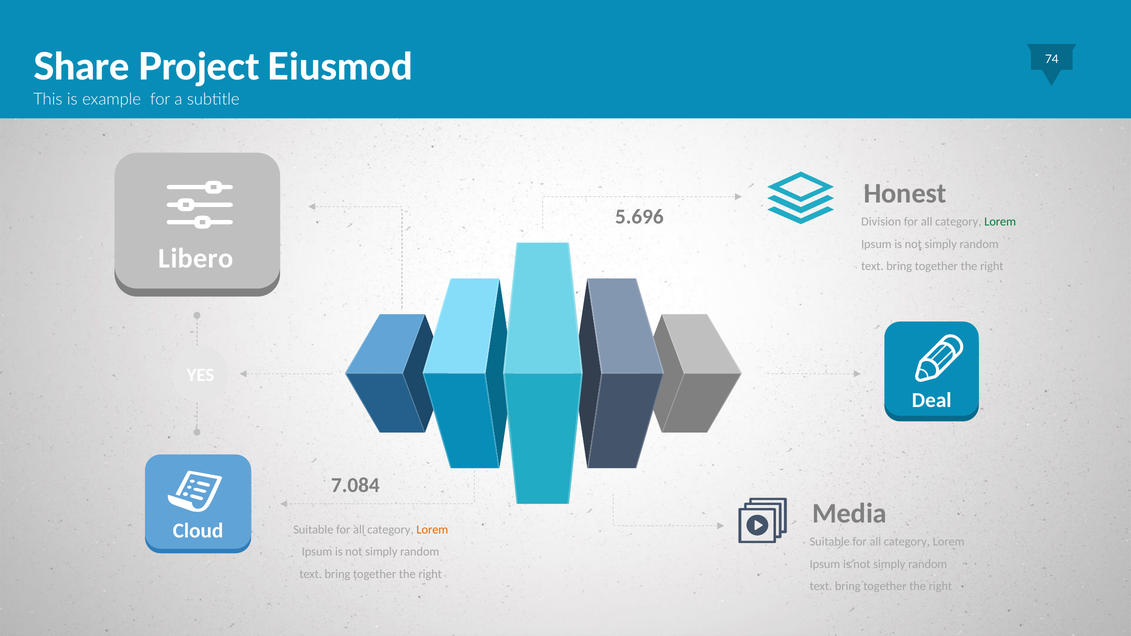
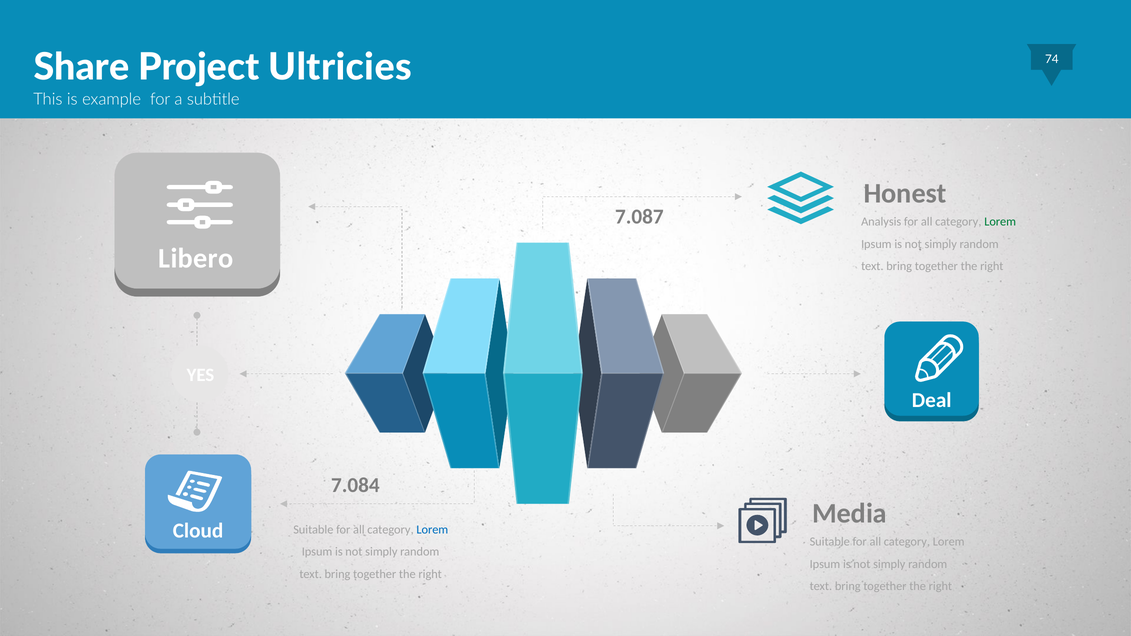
Eiusmod: Eiusmod -> Ultricies
5.696: 5.696 -> 7.087
Division: Division -> Analysis
Lorem at (432, 530) colour: orange -> blue
